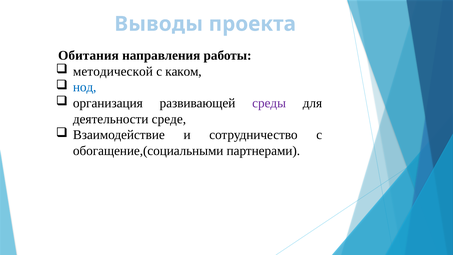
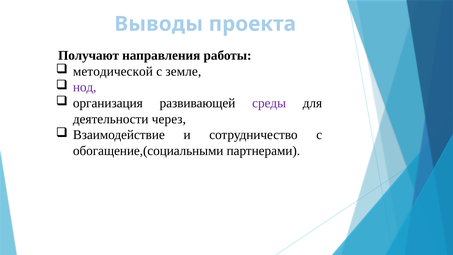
Обитания: Обитания -> Получают
каком: каком -> земле
нод colour: blue -> purple
среде: среде -> через
